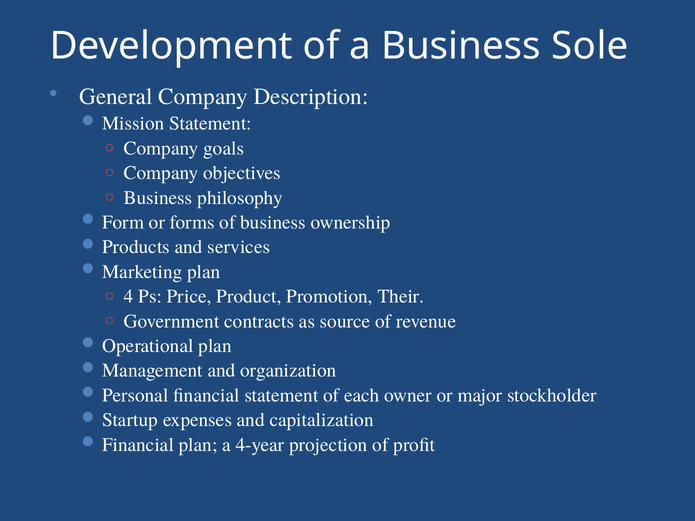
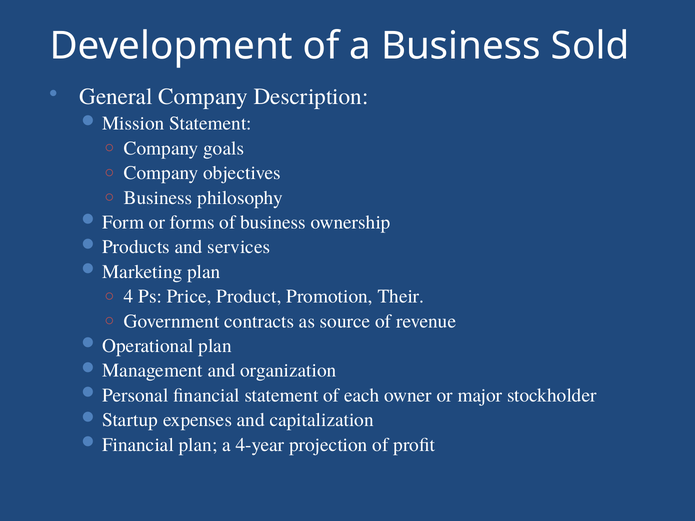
Sole: Sole -> Sold
